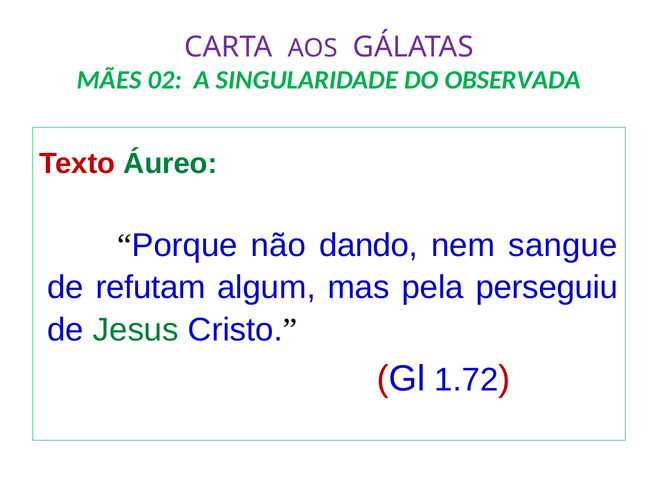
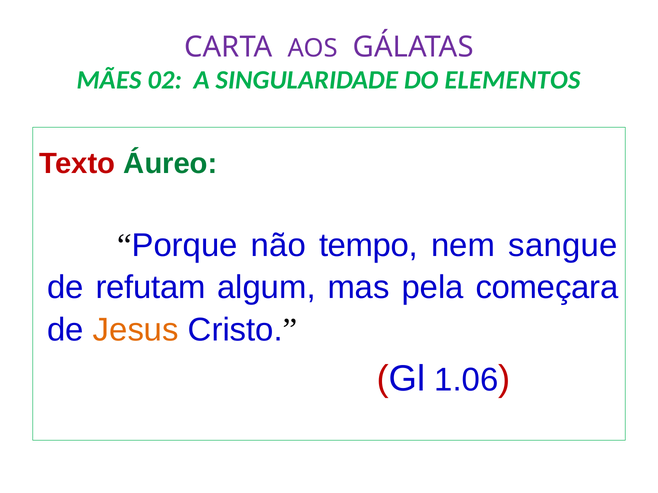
OBSERVADA: OBSERVADA -> ELEMENTOS
dando: dando -> tempo
perseguiu: perseguiu -> começara
Jesus colour: green -> orange
1.72: 1.72 -> 1.06
